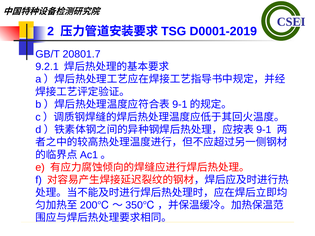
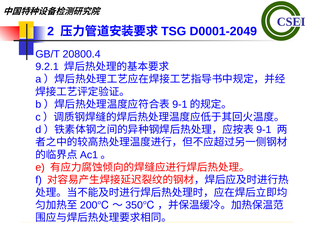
D0001-2019: D0001-2019 -> D0001-2049
20801.7: 20801.7 -> 20800.4
